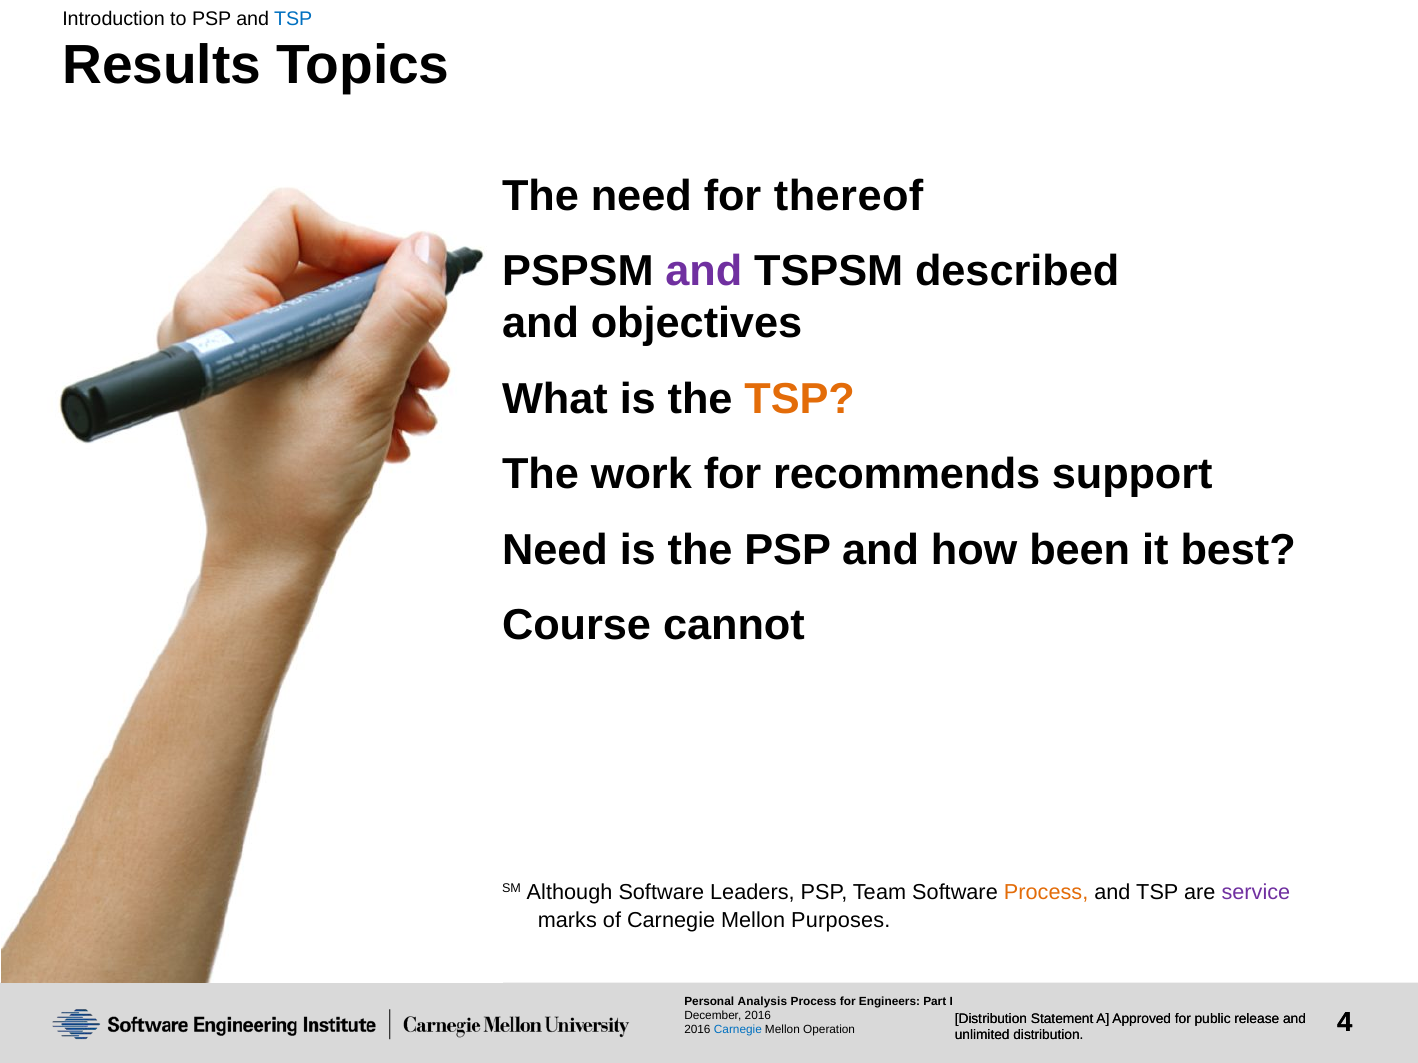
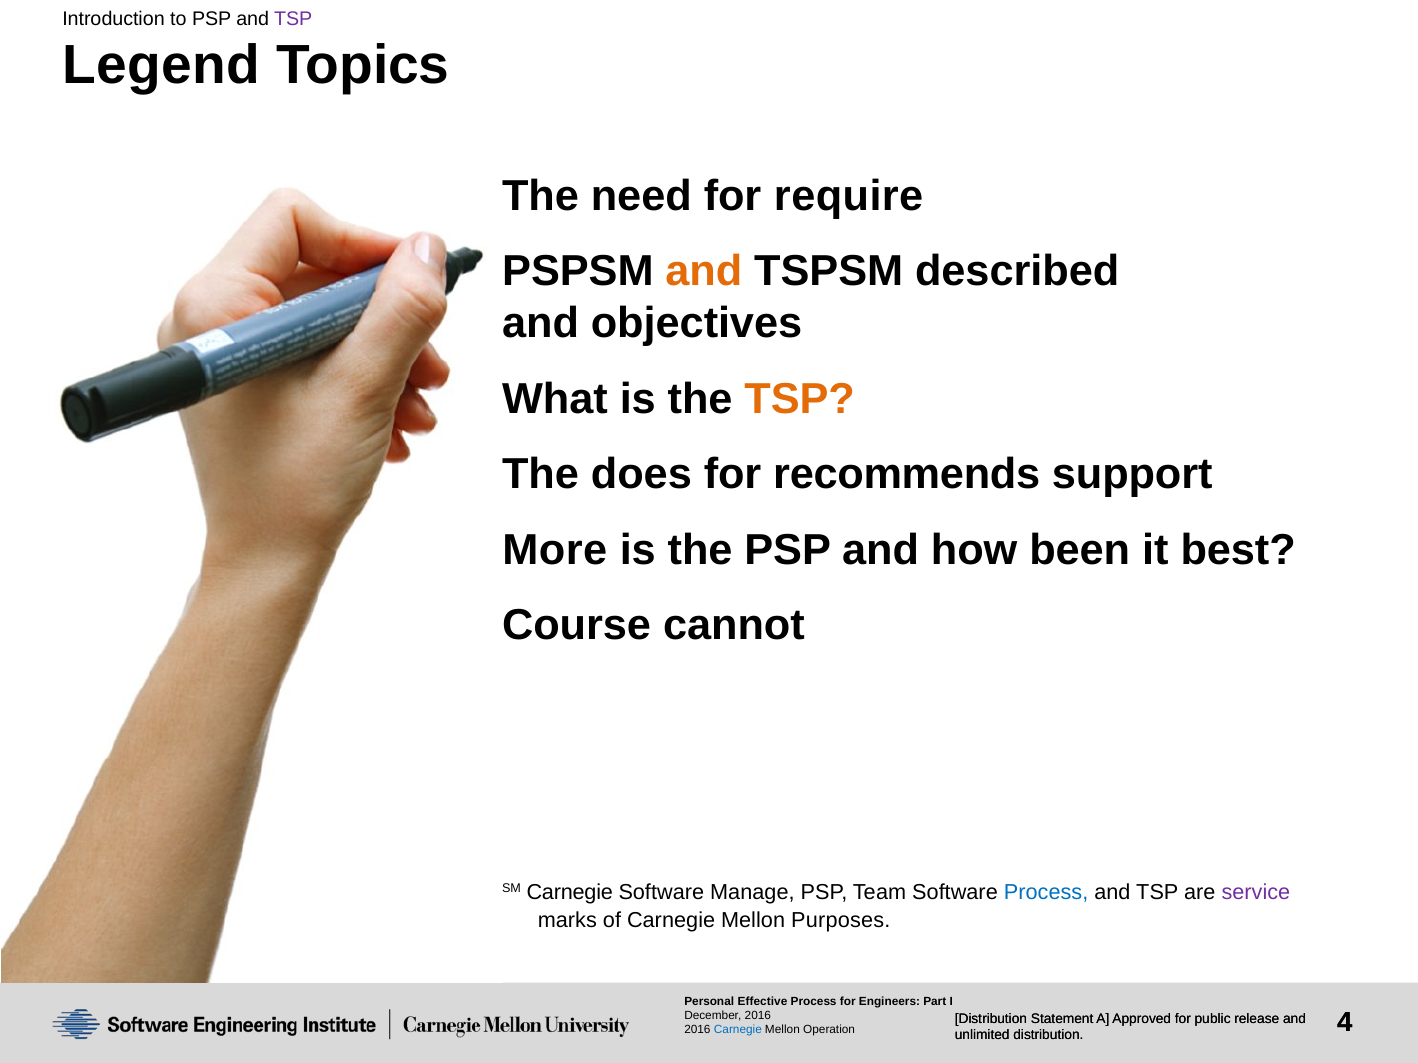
TSP at (293, 19) colour: blue -> purple
Results: Results -> Legend
thereof: thereof -> require
and at (704, 271) colour: purple -> orange
work: work -> does
Need at (555, 550): Need -> More
SM Although: Although -> Carnegie
Leaders: Leaders -> Manage
Process at (1046, 892) colour: orange -> blue
Analysis: Analysis -> Effective
